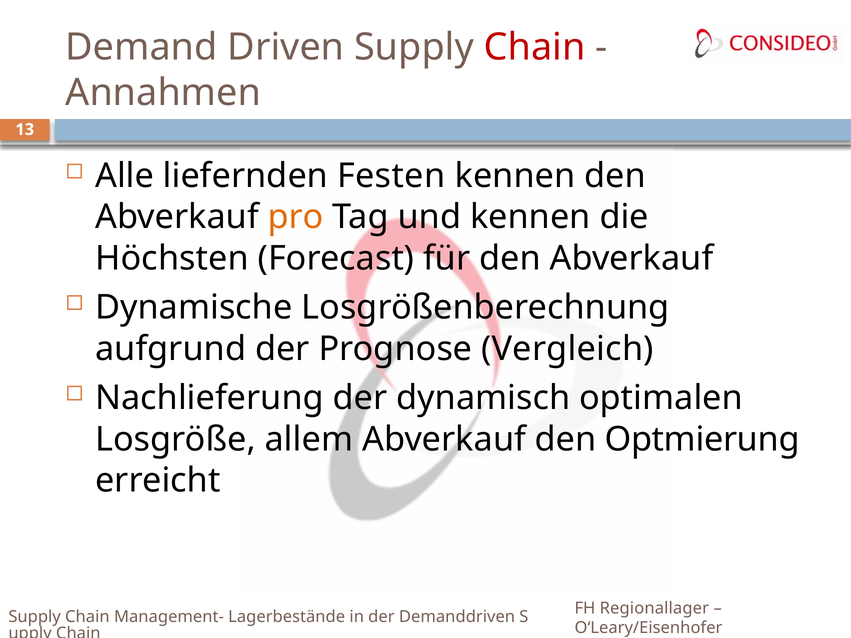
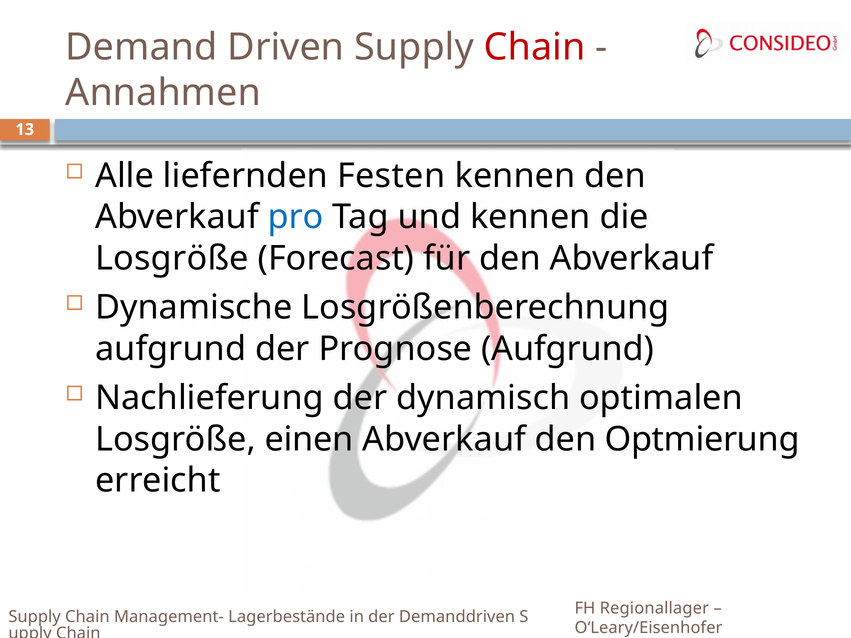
pro colour: orange -> blue
Höchsten at (172, 258): Höchsten -> Losgröße
Prognose Vergleich: Vergleich -> Aufgrund
allem: allem -> einen
